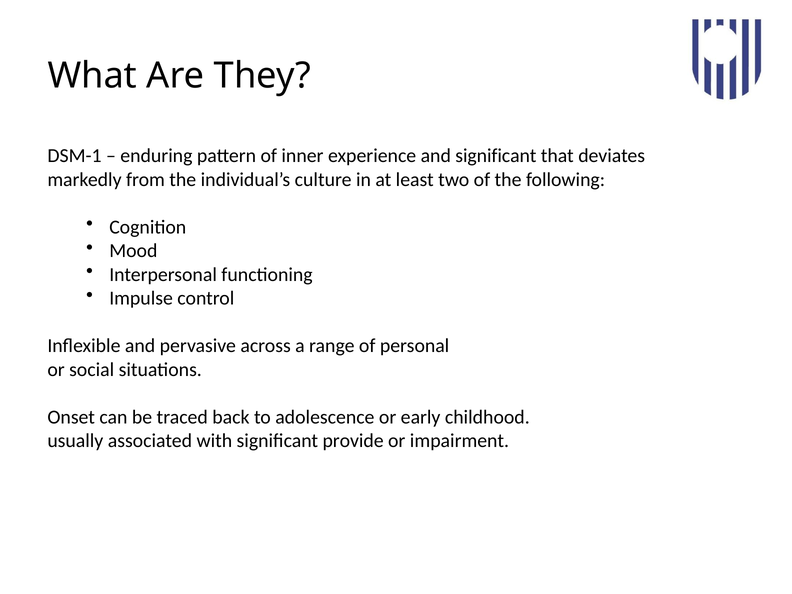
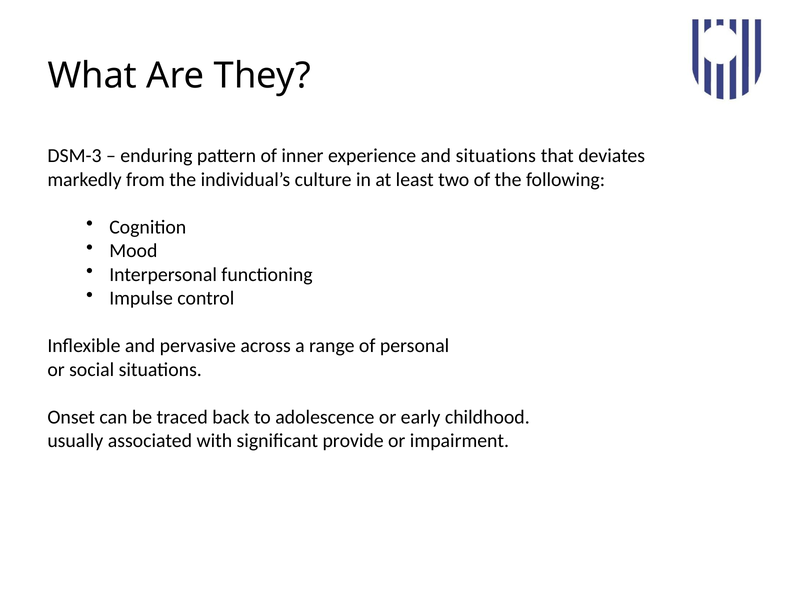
DSM-1: DSM-1 -> DSM-3
and significant: significant -> situations
